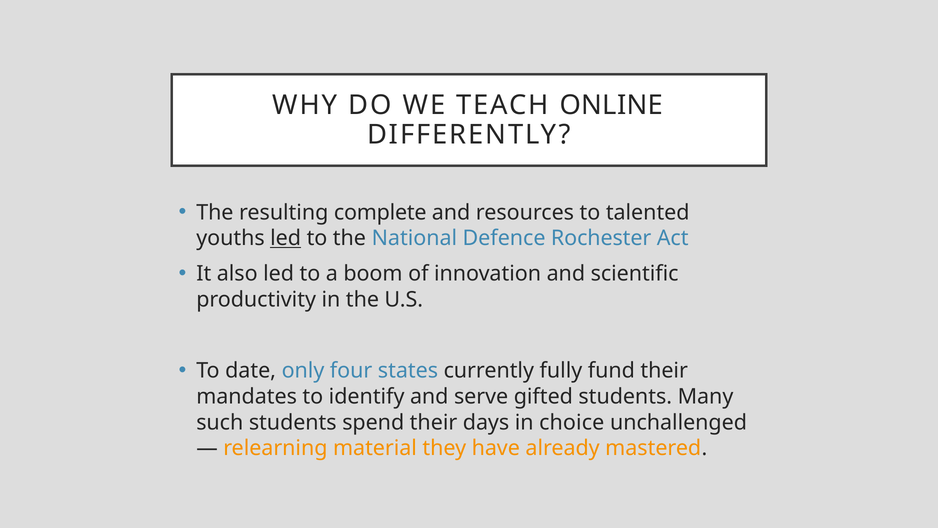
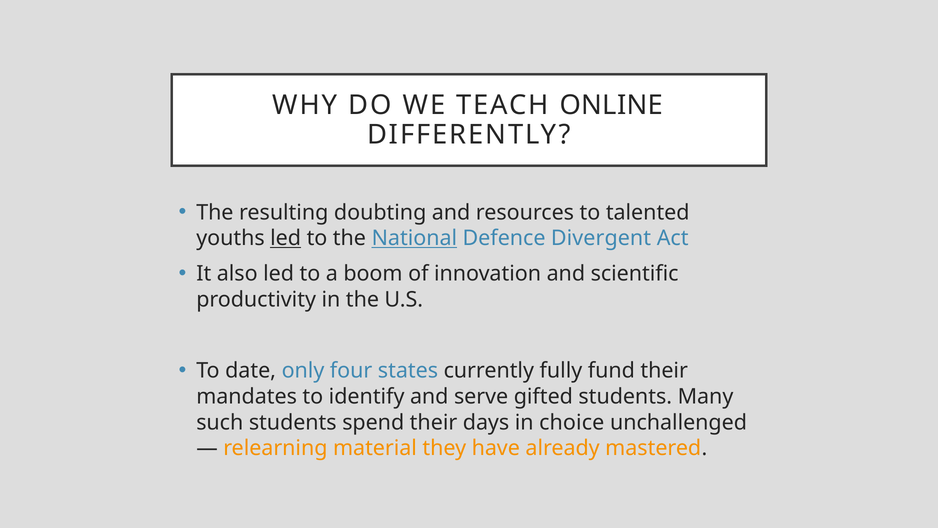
complete: complete -> doubting
National underline: none -> present
Rochester: Rochester -> Divergent
